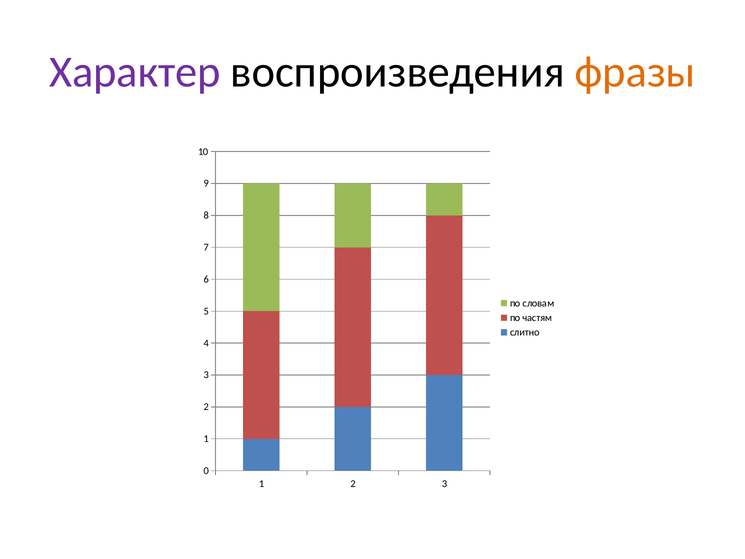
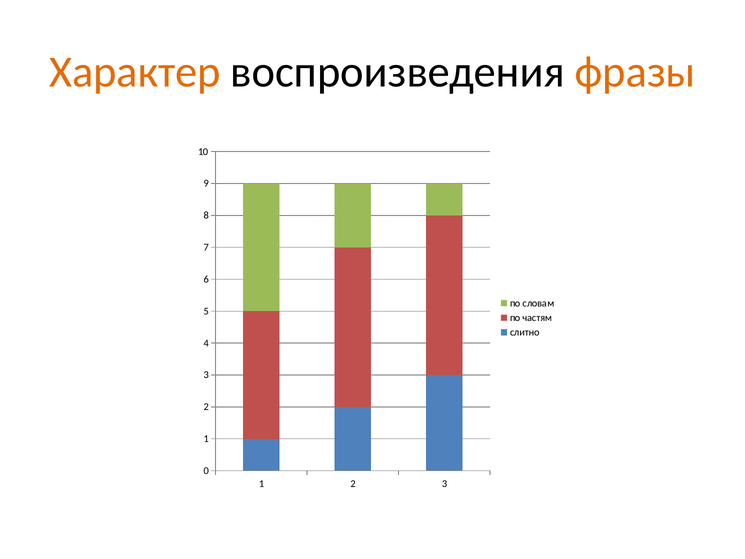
Характер colour: purple -> orange
